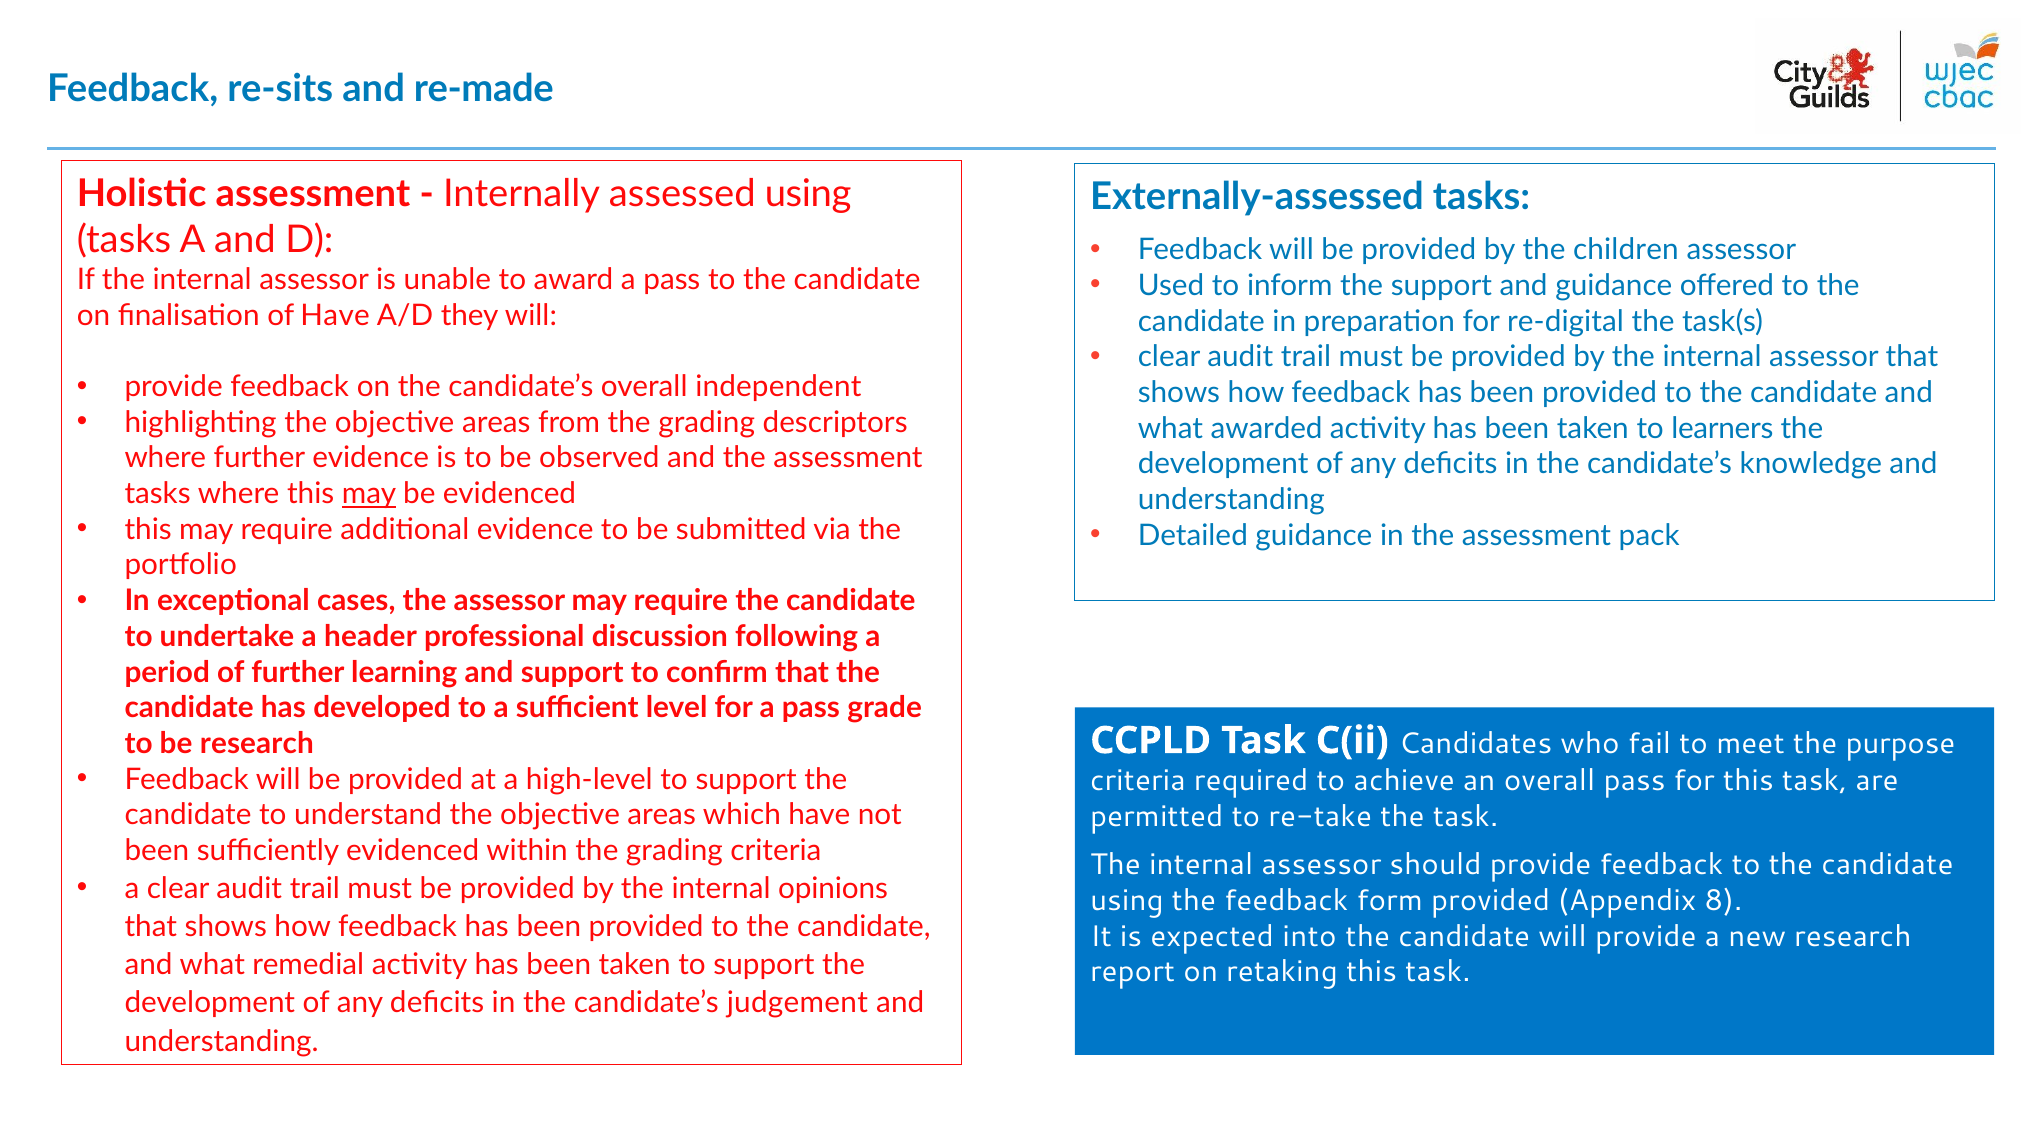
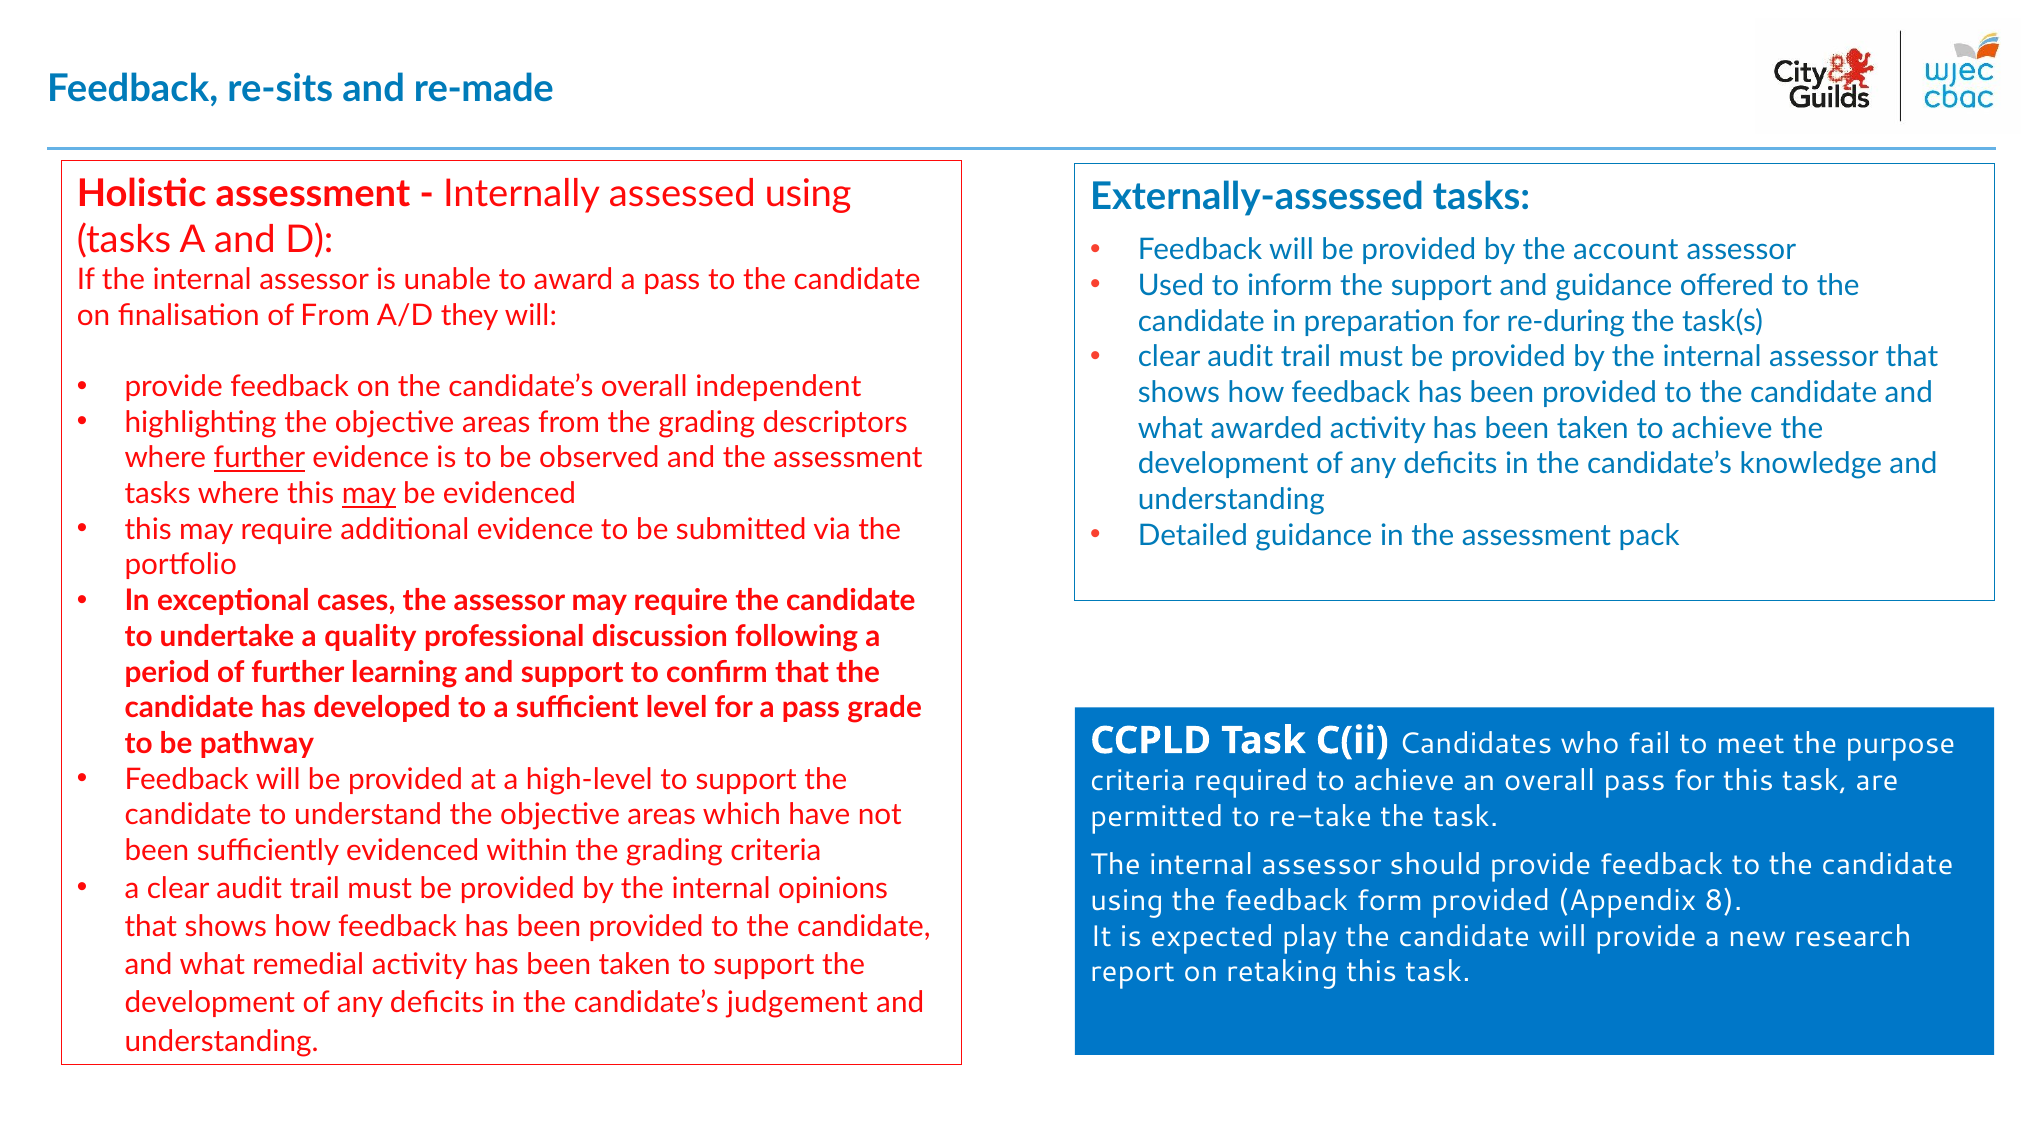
children: children -> account
of Have: Have -> From
re-digital: re-digital -> re-during
taken to learners: learners -> achieve
further at (259, 458) underline: none -> present
header: header -> quality
be research: research -> pathway
into: into -> play
